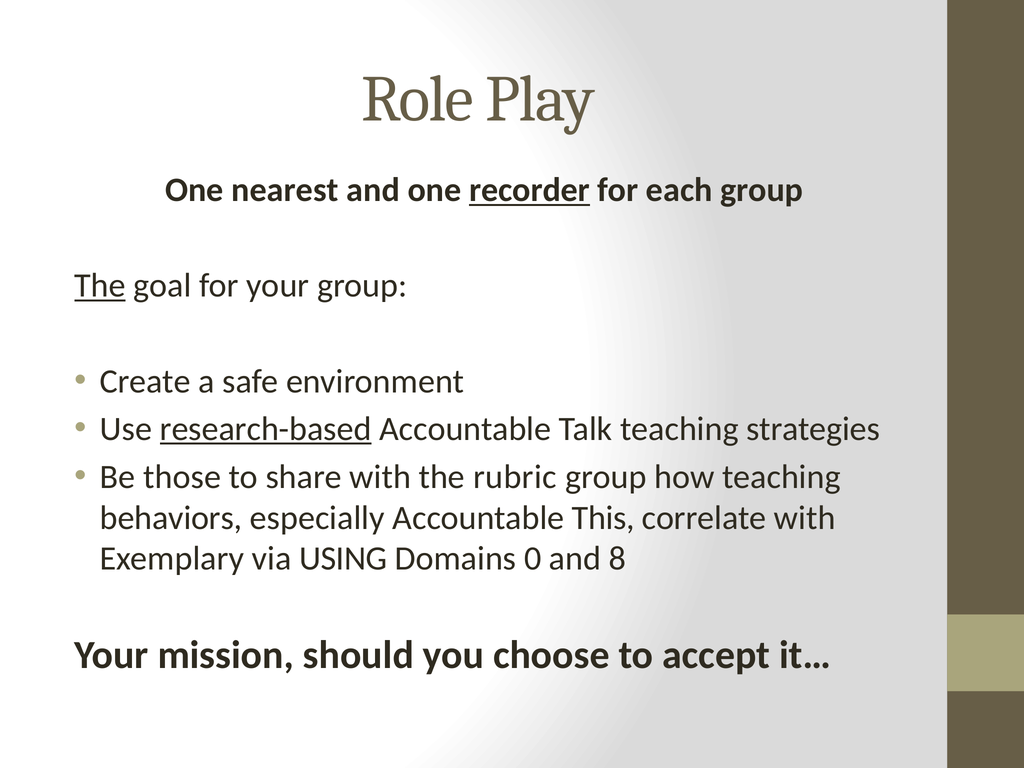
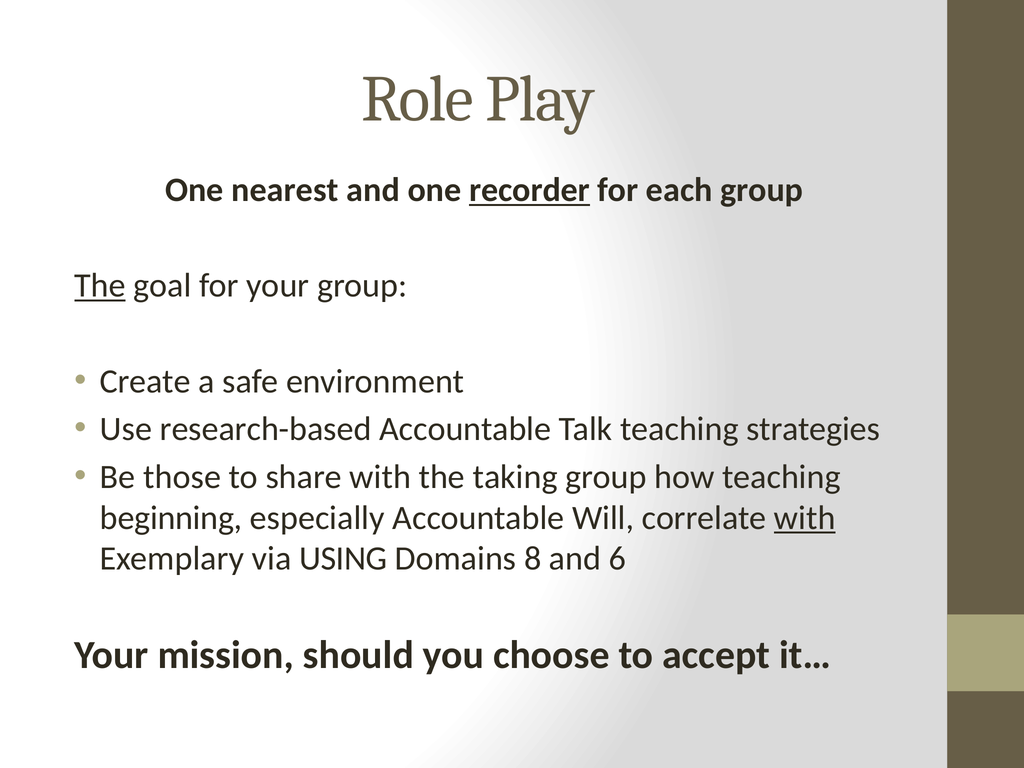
research-based underline: present -> none
rubric: rubric -> taking
behaviors: behaviors -> beginning
This: This -> Will
with at (805, 518) underline: none -> present
0: 0 -> 8
8: 8 -> 6
